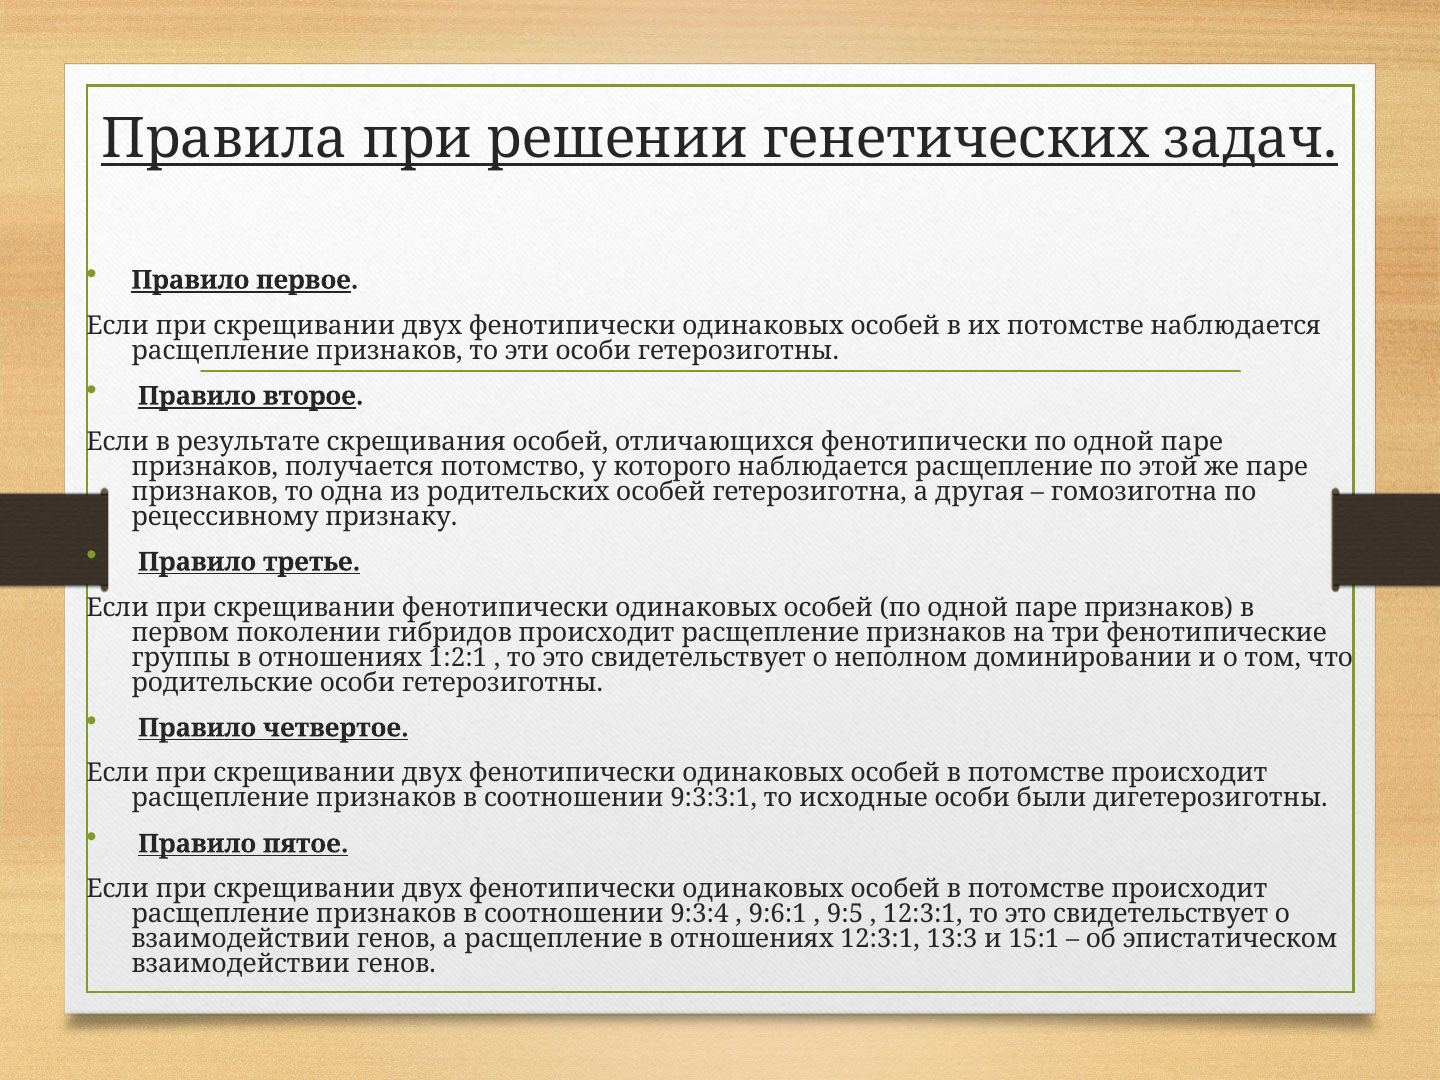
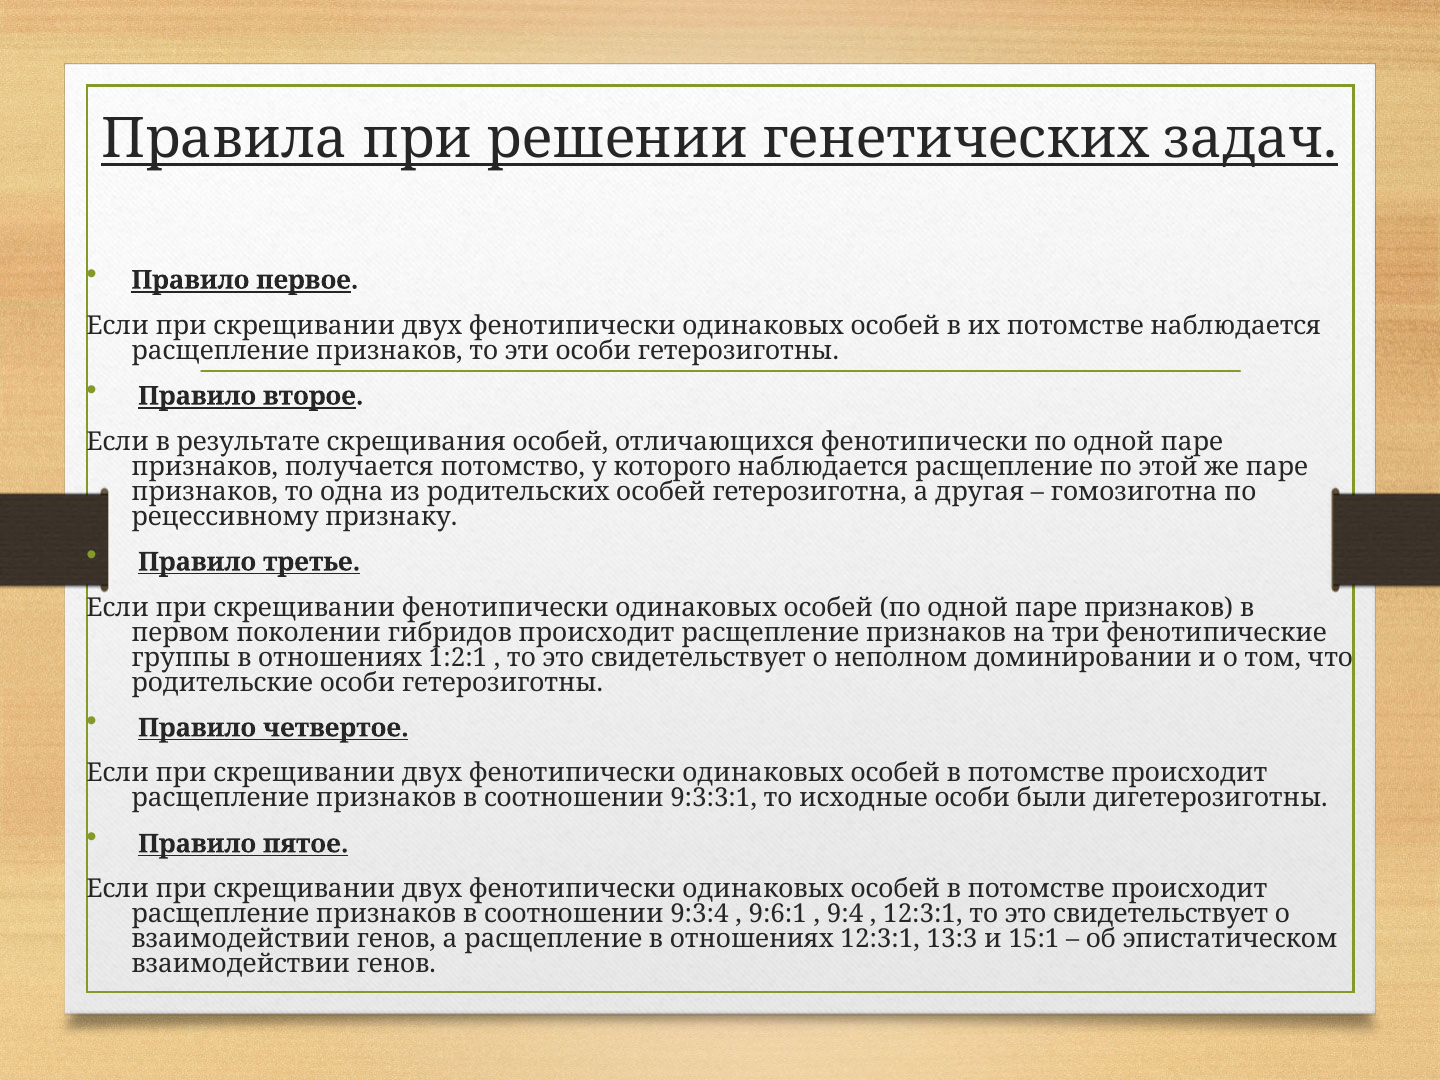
9:5: 9:5 -> 9:4
